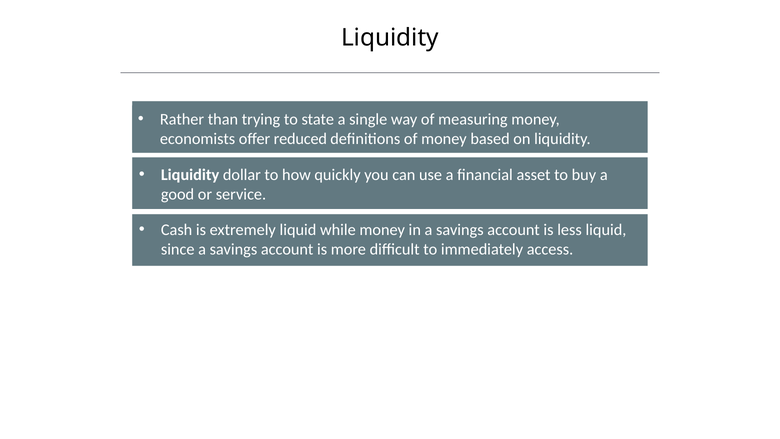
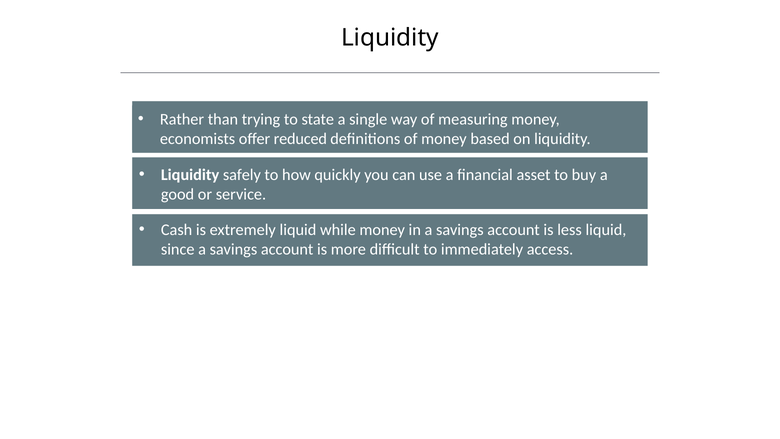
dollar: dollar -> safely
